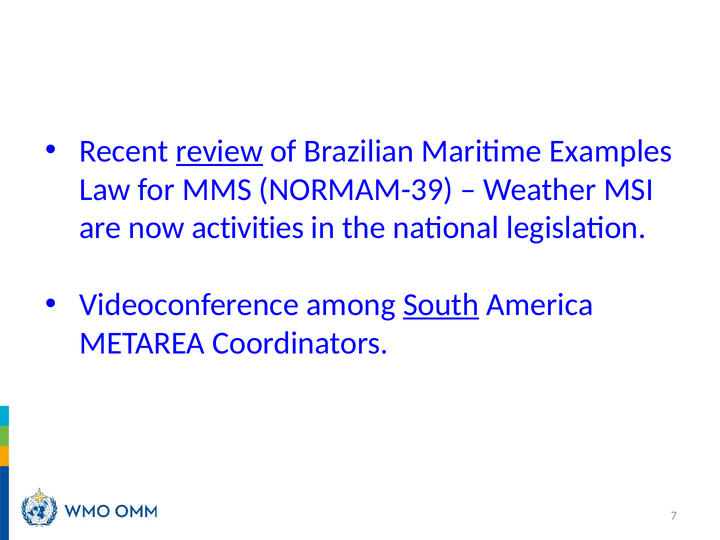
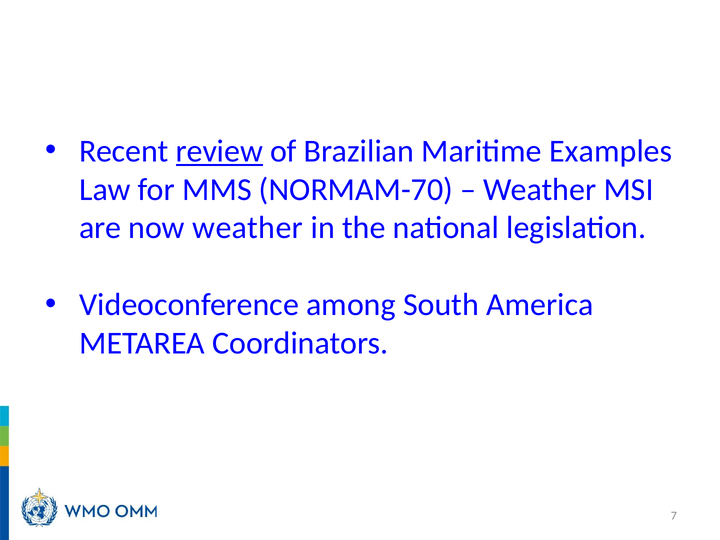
NORMAM-39: NORMAM-39 -> NORMAM-70
now activities: activities -> weather
South underline: present -> none
